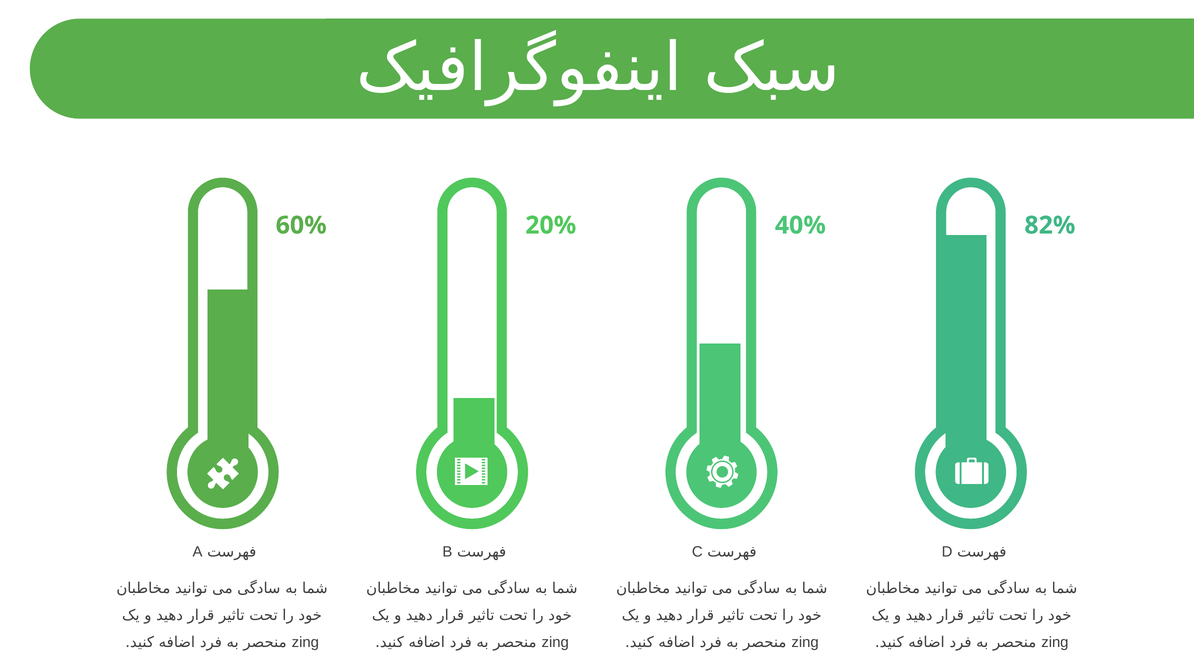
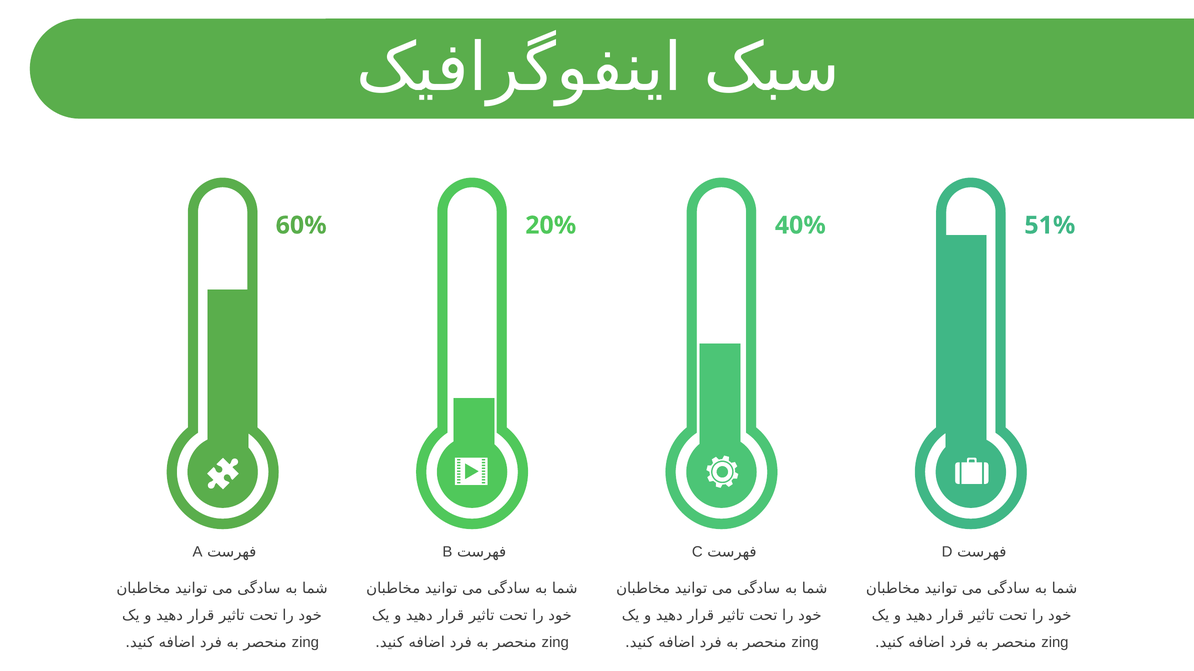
82%: 82% -> 51%
